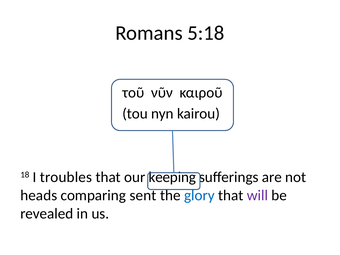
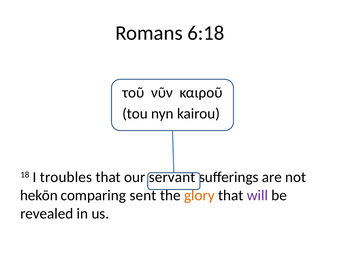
5:18: 5:18 -> 6:18
keeping: keeping -> servant
heads: heads -> hekōn
glory colour: blue -> orange
